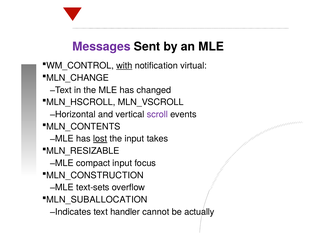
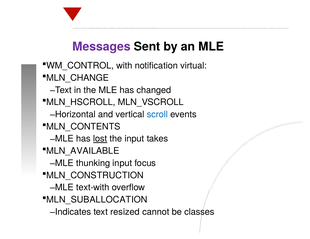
with underline: present -> none
scroll colour: purple -> blue
MLN_RESIZABLE: MLN_RESIZABLE -> MLN_AVAILABLE
compact: compact -> thunking
text-sets: text-sets -> text-with
handler: handler -> resized
actually: actually -> classes
